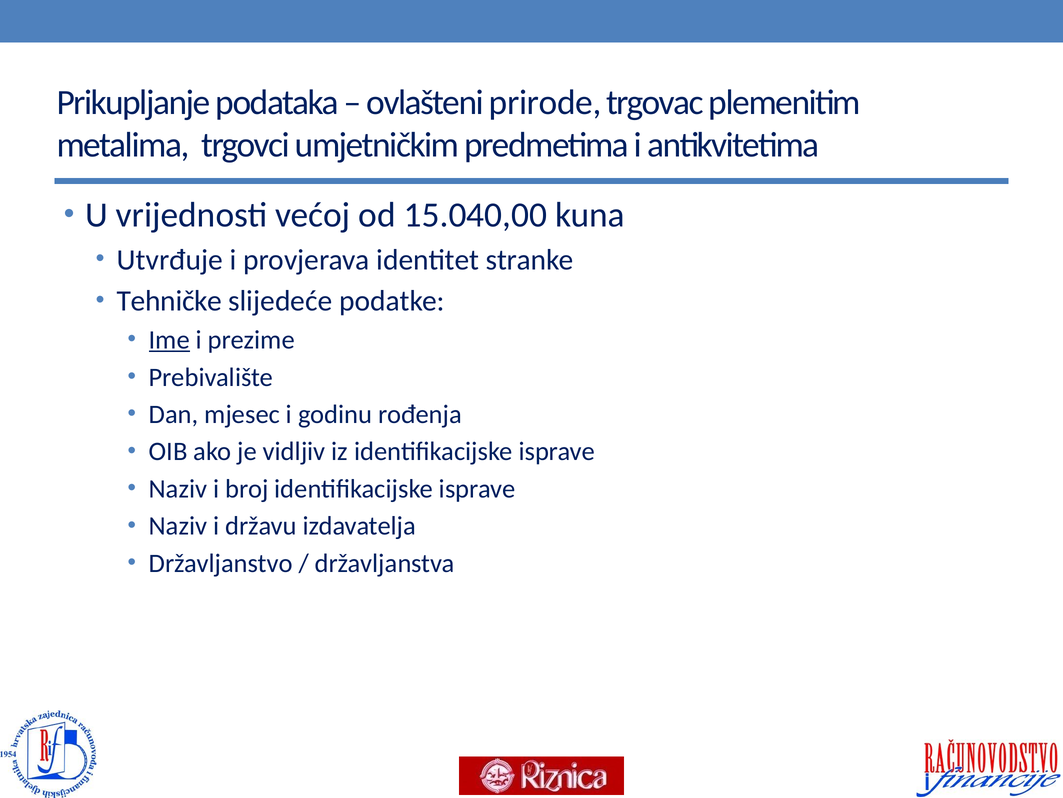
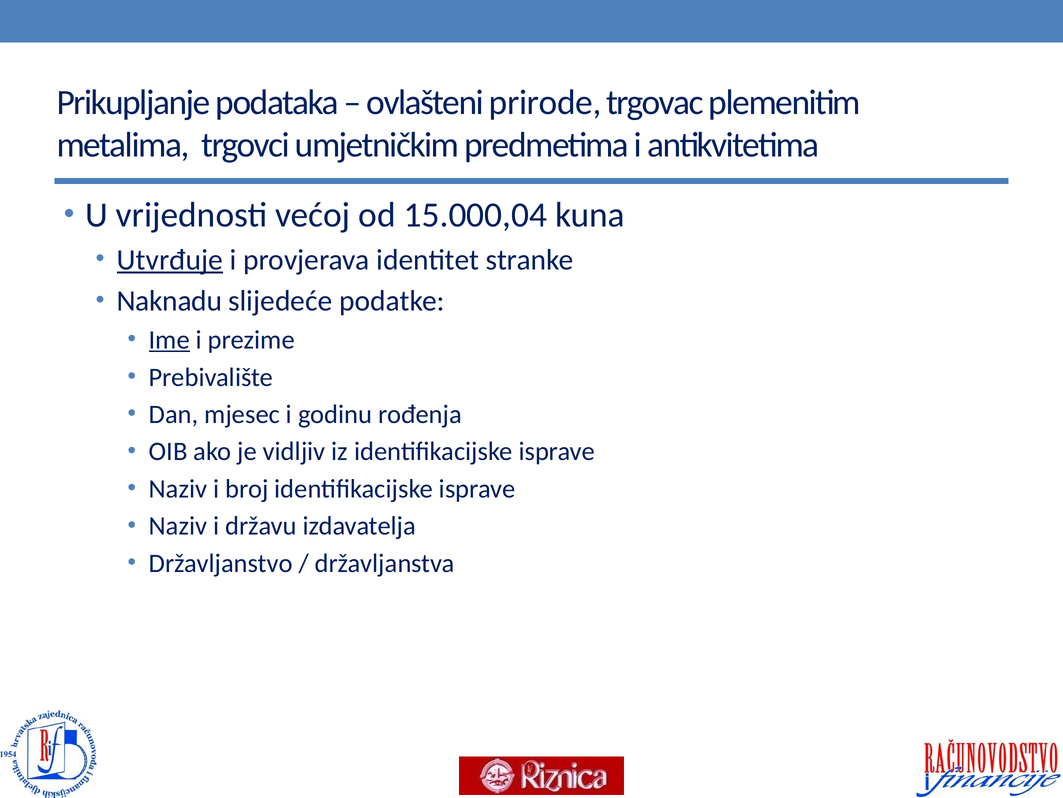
15.040,00: 15.040,00 -> 15.000,04
Utvrđuje underline: none -> present
Tehničke: Tehničke -> Naknadu
